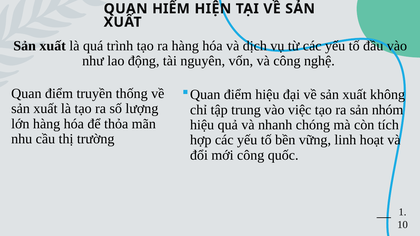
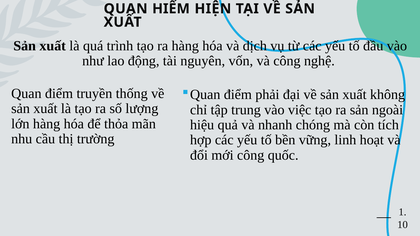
điểm hiệu: hiệu -> phải
nhóm: nhóm -> ngoài
